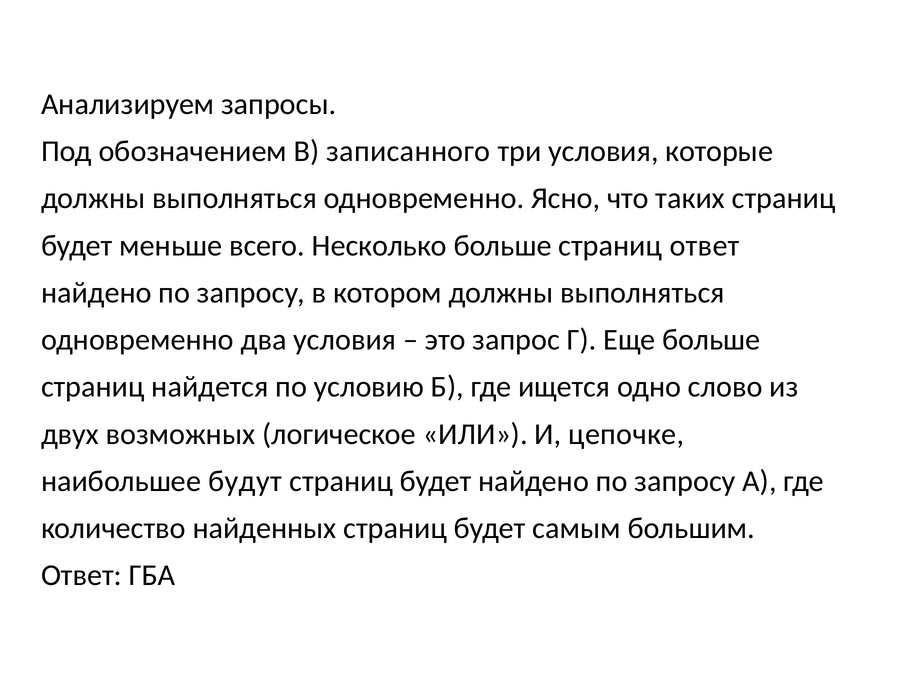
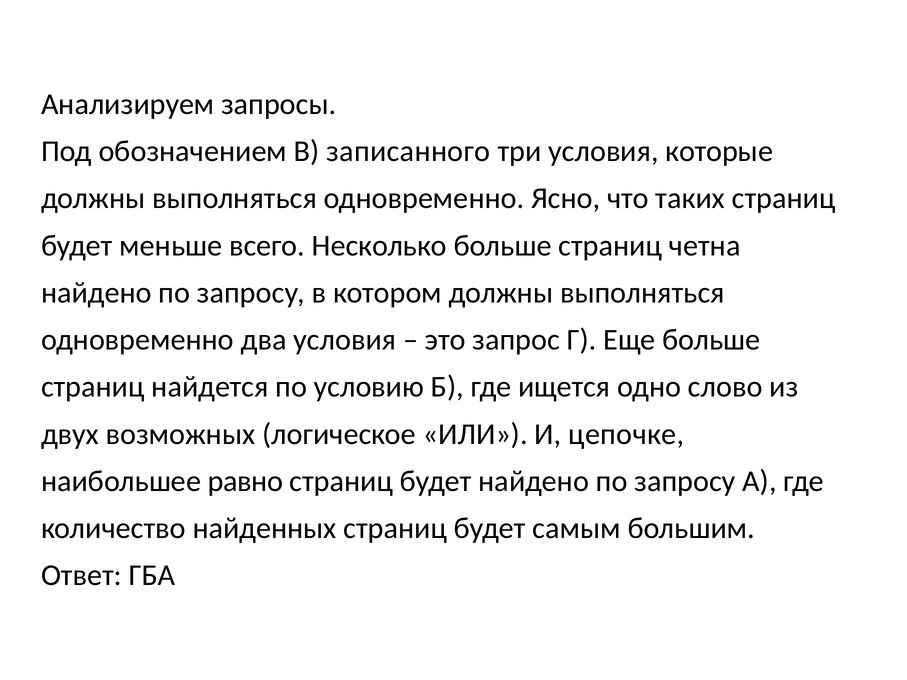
страниц ответ: ответ -> четна
будут: будут -> равно
